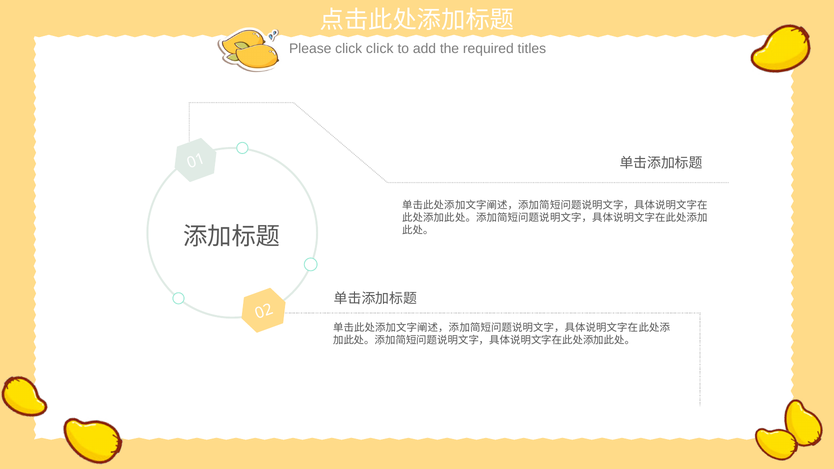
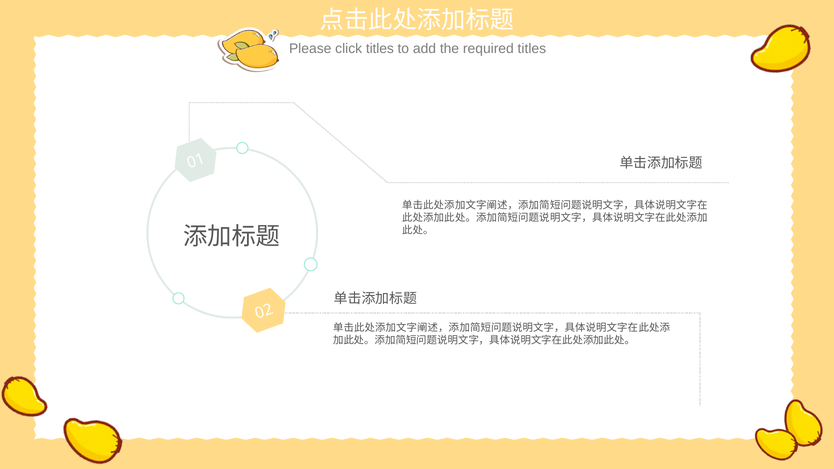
click click: click -> titles
